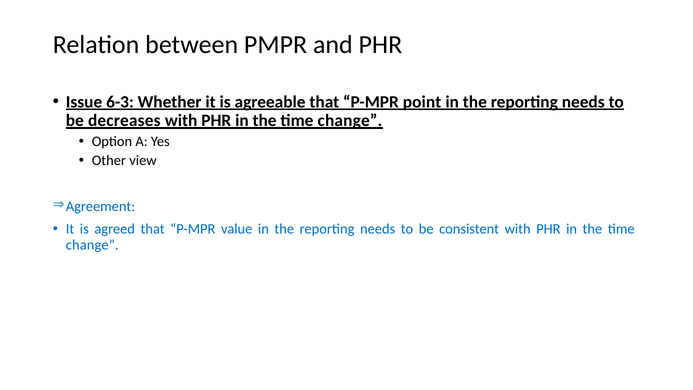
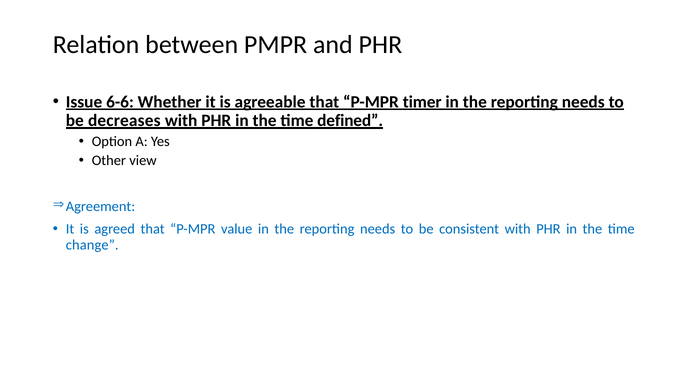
6-3: 6-3 -> 6-6
point: point -> timer
change at (350, 121): change -> defined
